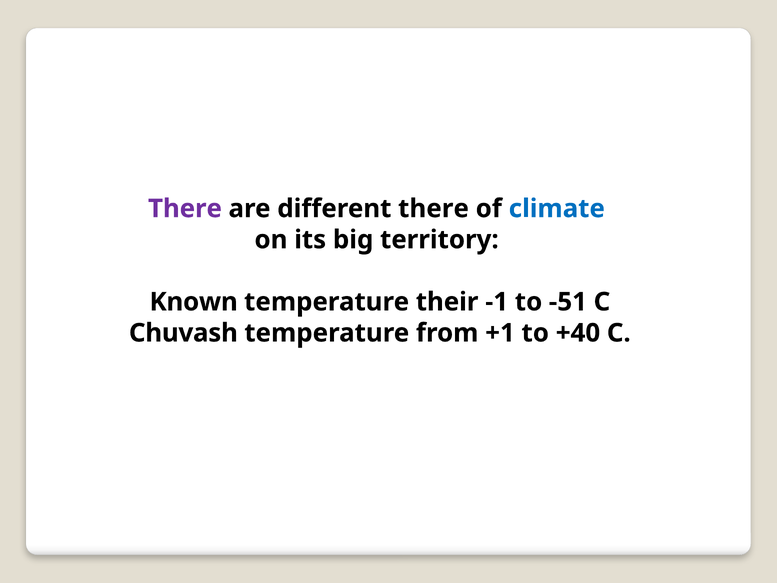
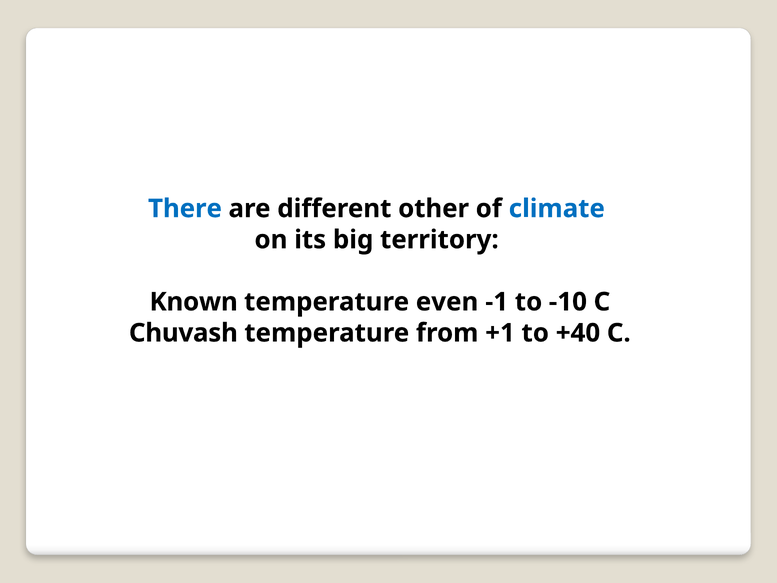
There at (185, 209) colour: purple -> blue
different there: there -> other
their: their -> even
-51: -51 -> -10
